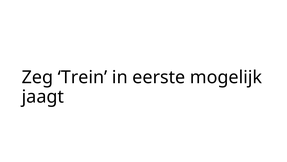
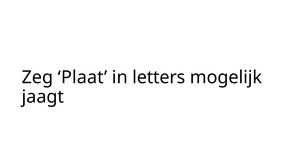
Trein: Trein -> Plaat
eerste: eerste -> letters
